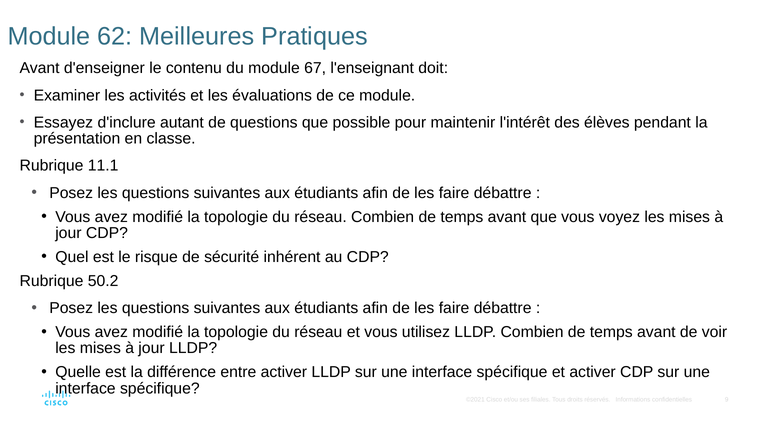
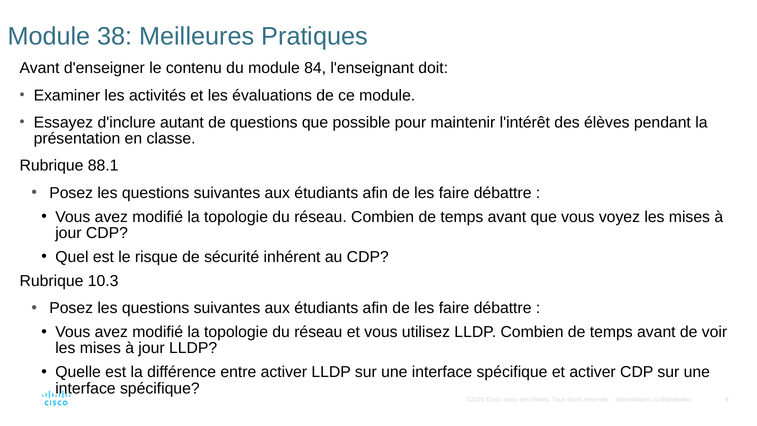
62: 62 -> 38
67: 67 -> 84
11.1: 11.1 -> 88.1
50.2: 50.2 -> 10.3
